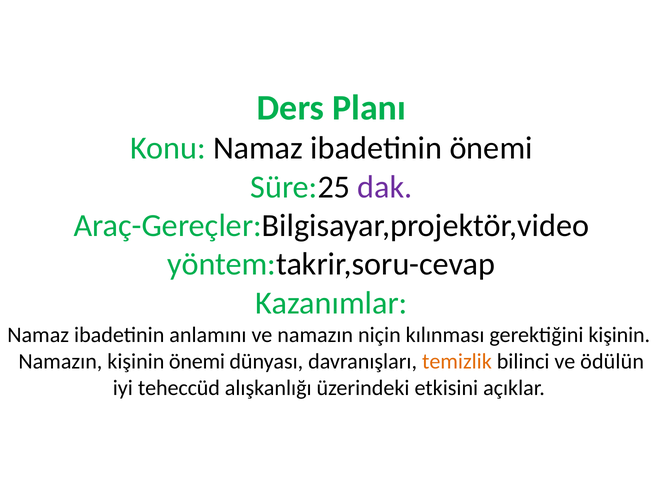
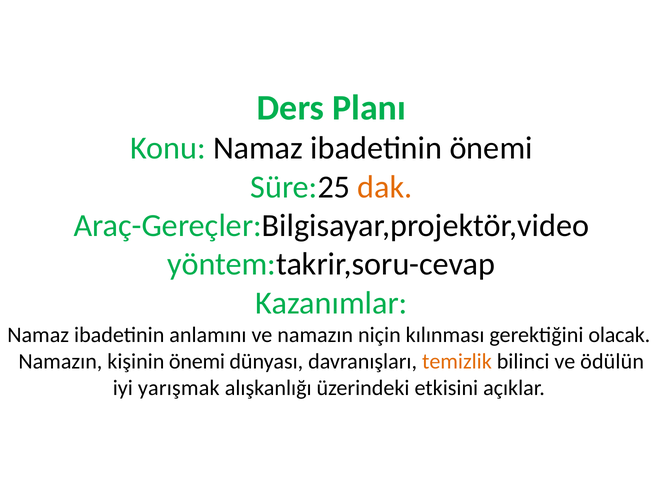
dak colour: purple -> orange
gerektiğini kişinin: kişinin -> olacak
teheccüd: teheccüd -> yarışmak
